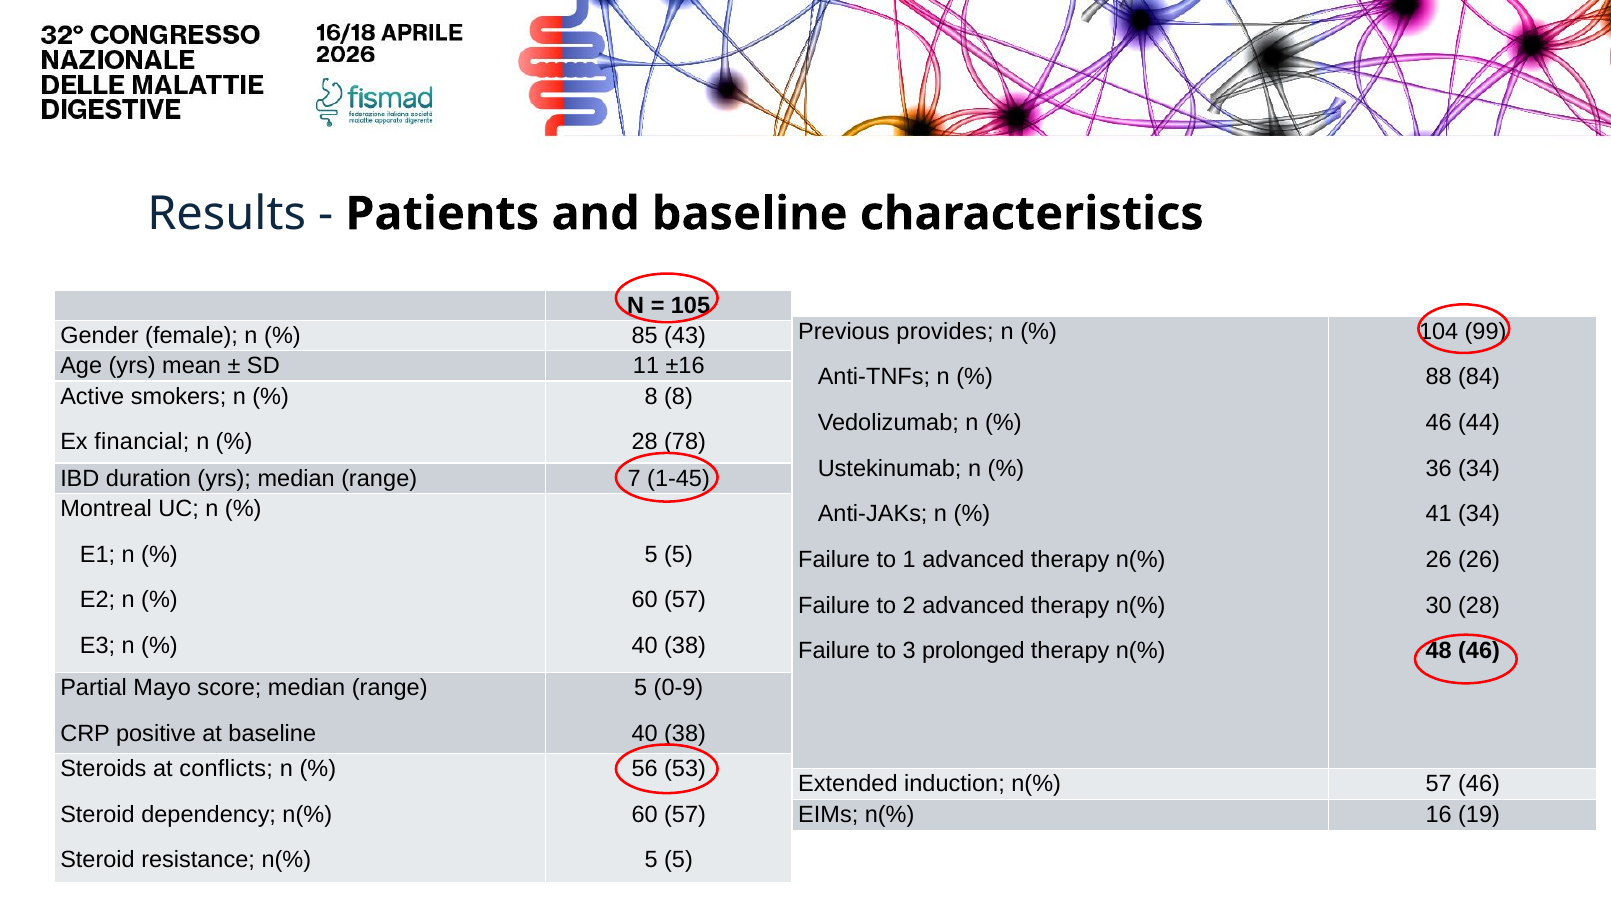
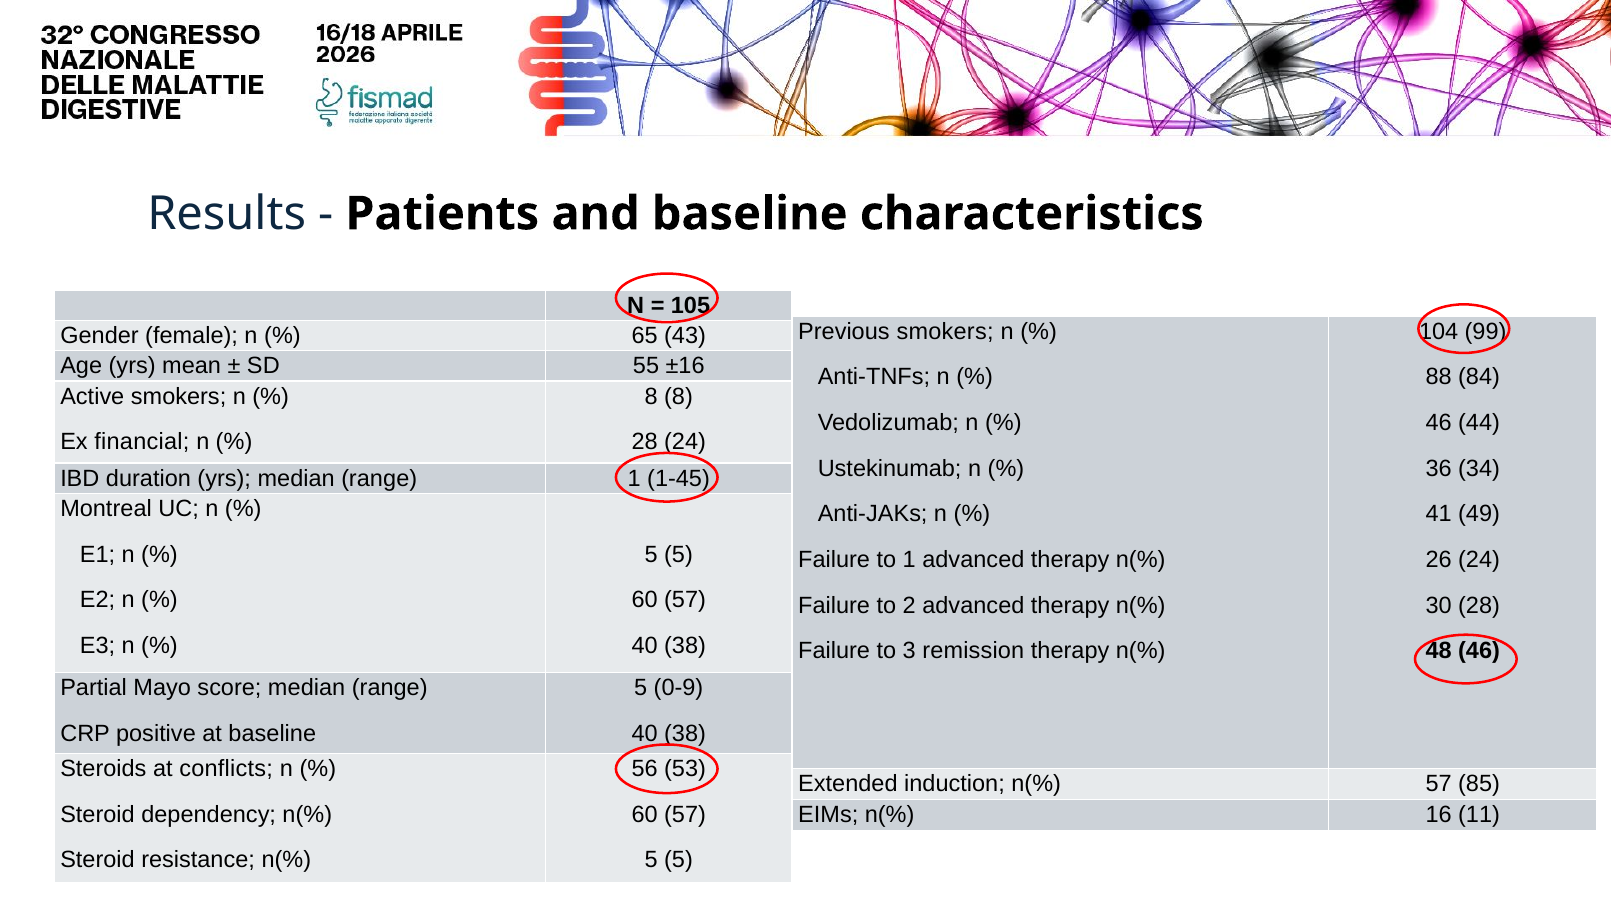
Previous provides: provides -> smokers
85: 85 -> 65
11: 11 -> 55
28 78: 78 -> 24
range 7: 7 -> 1
41 34: 34 -> 49
26 26: 26 -> 24
prolonged: prolonged -> remission
57 46: 46 -> 85
19: 19 -> 11
